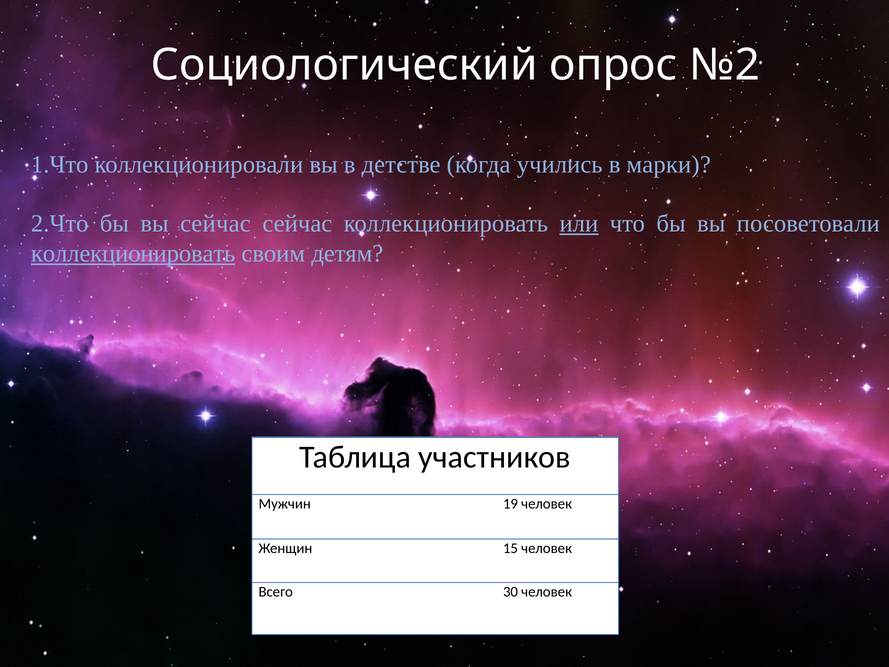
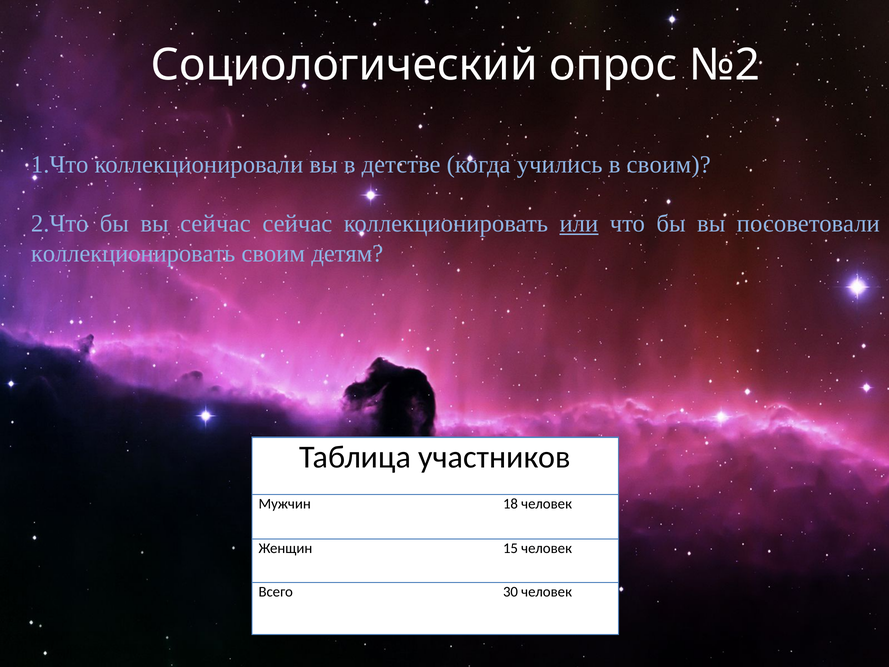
в марки: марки -> своим
коллекционировать at (133, 253) underline: present -> none
19: 19 -> 18
